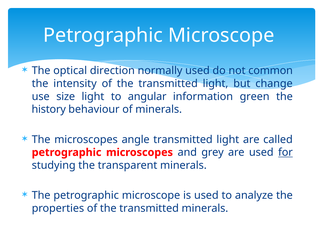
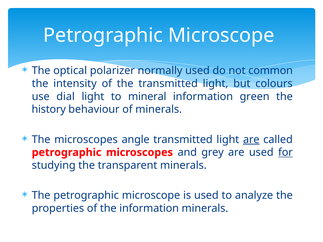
direction: direction -> polarizer
change: change -> colours
size: size -> dial
angular: angular -> mineral
are at (251, 140) underline: none -> present
properties of the transmitted: transmitted -> information
